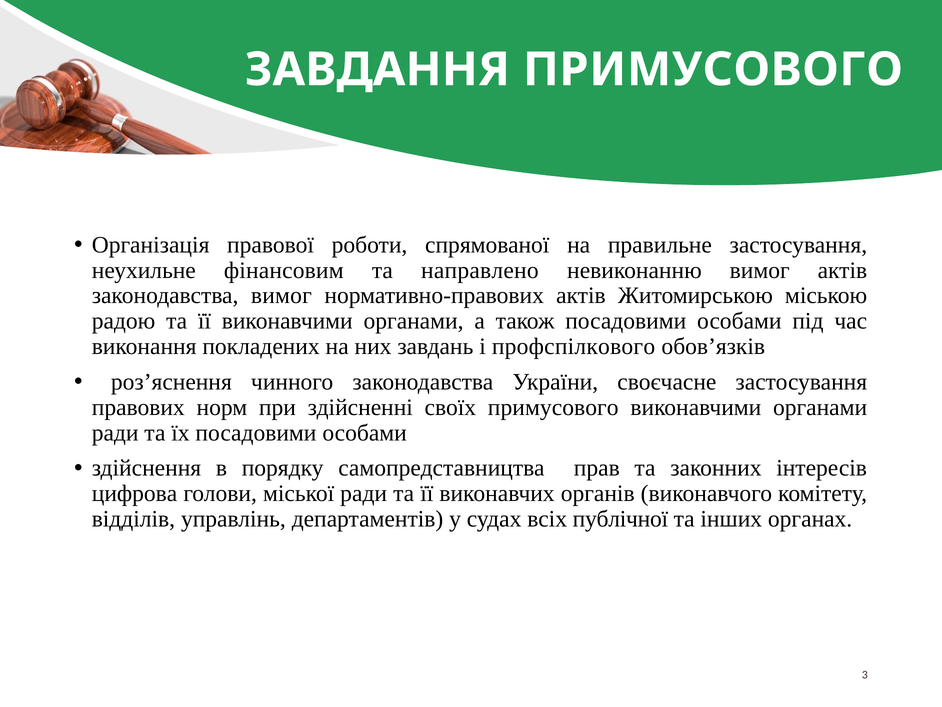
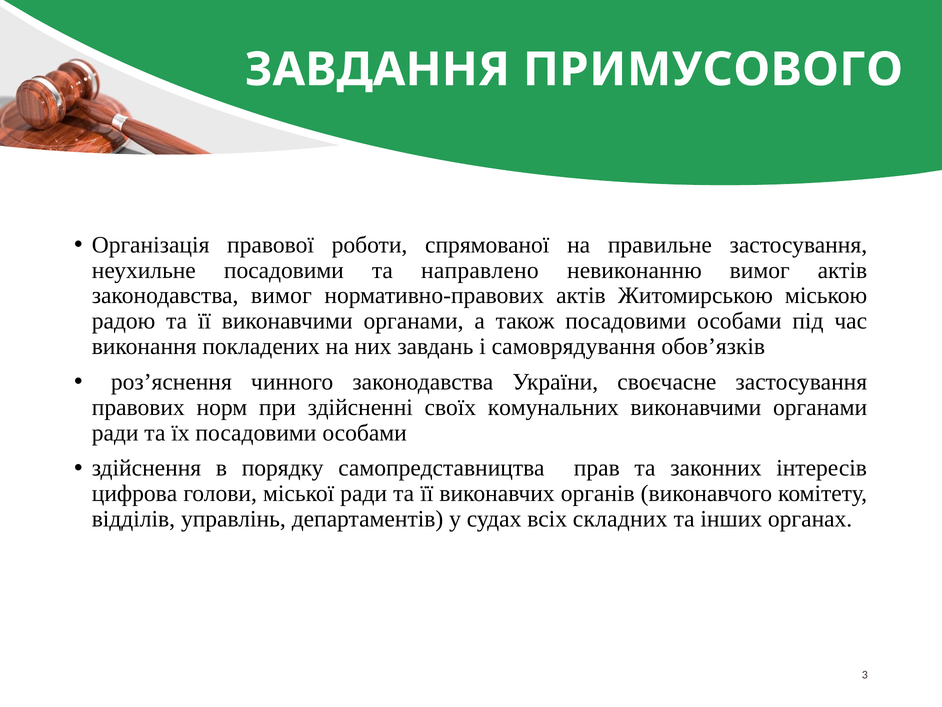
неухильне фінансовим: фінансовим -> посадовими
профспілкового: профспілкового -> самоврядування
своїх примусового: примусового -> комунальних
публічної: публічної -> складних
